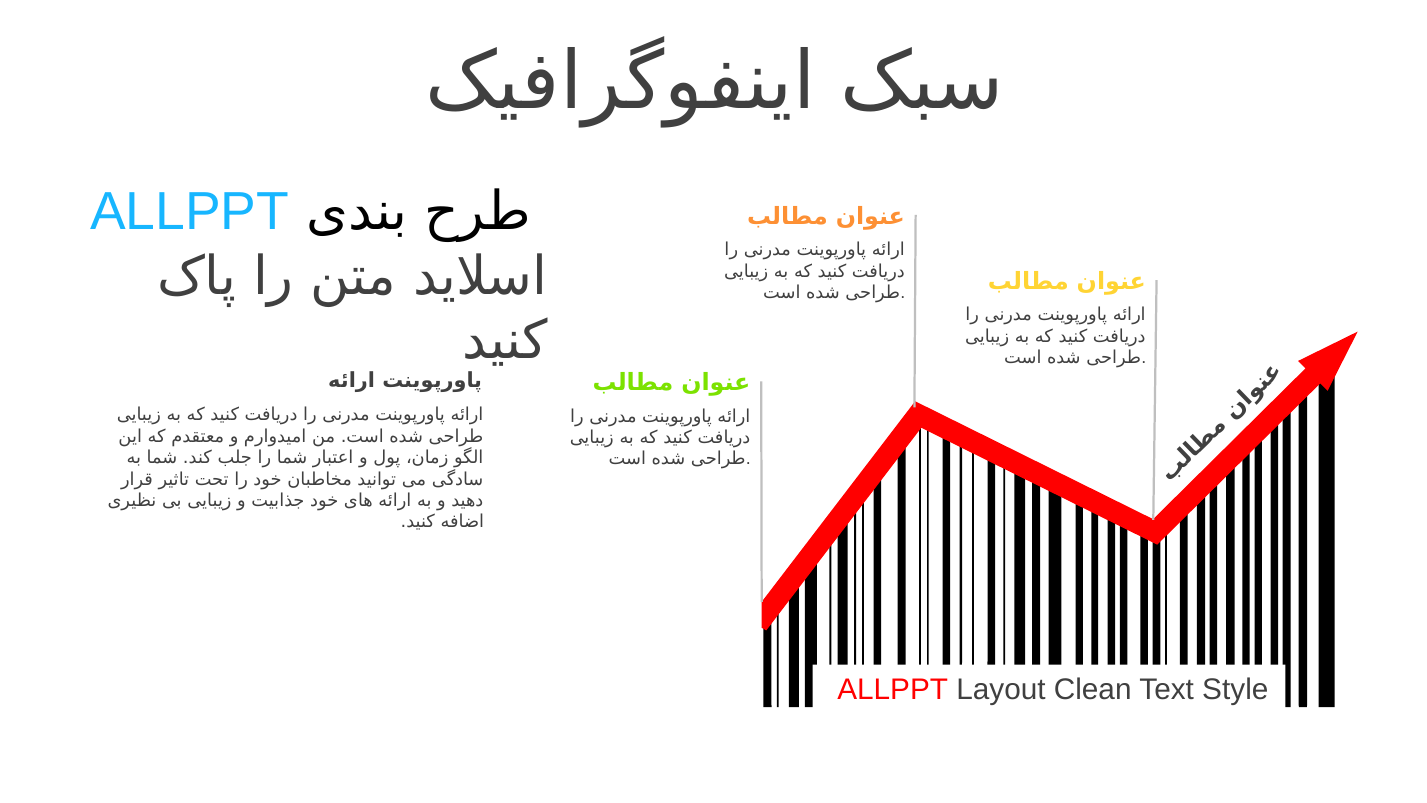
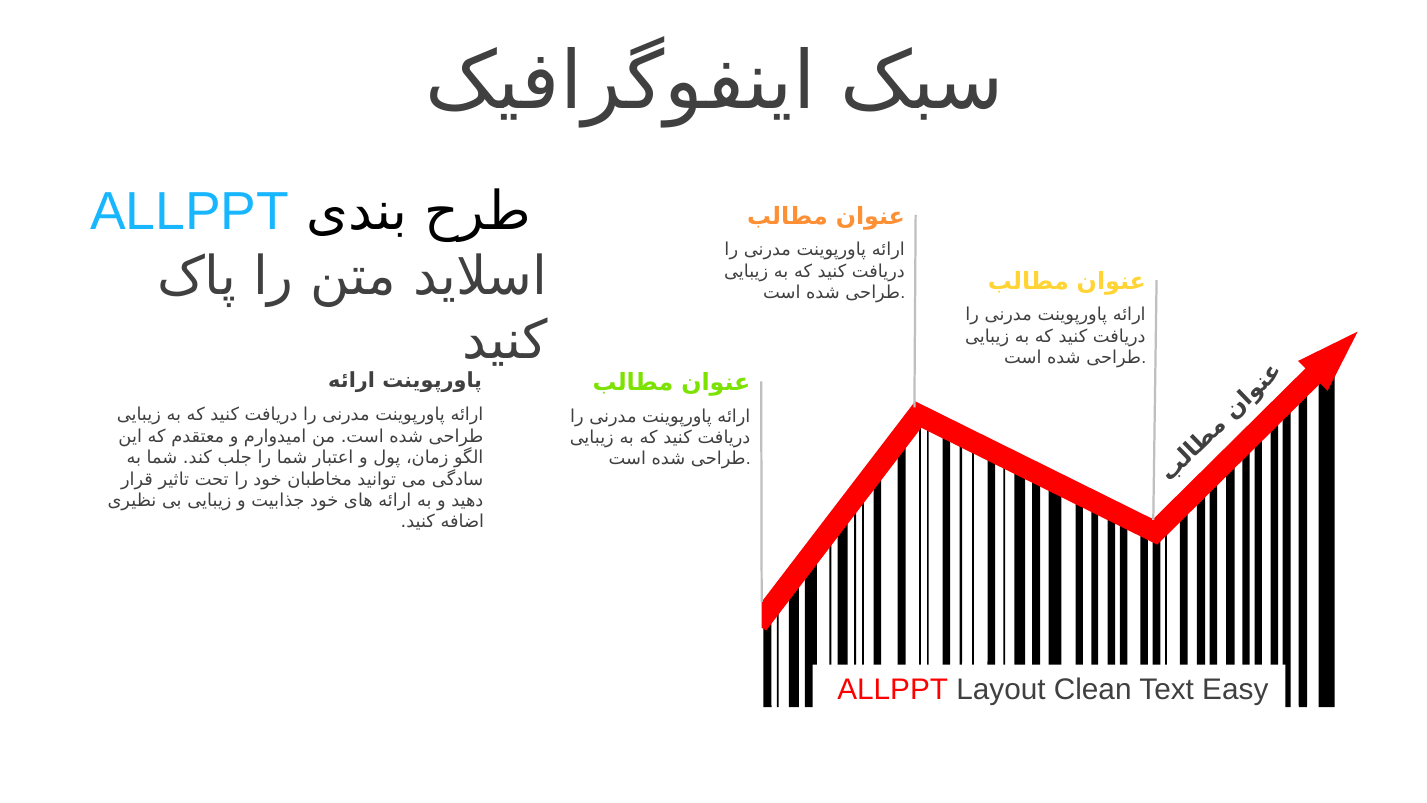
Style: Style -> Easy
